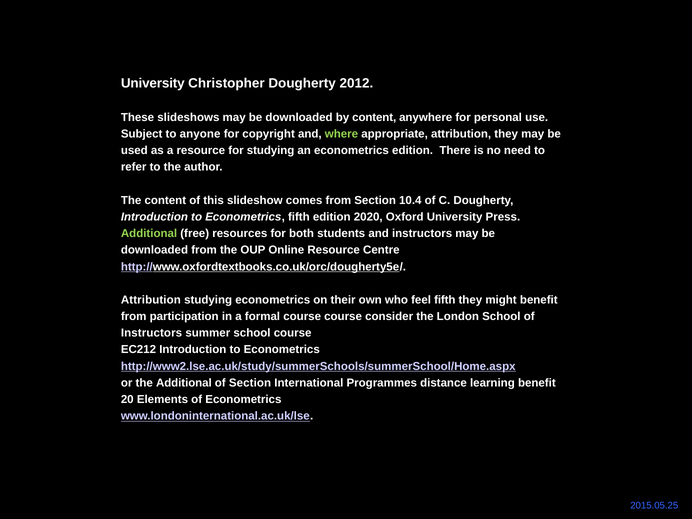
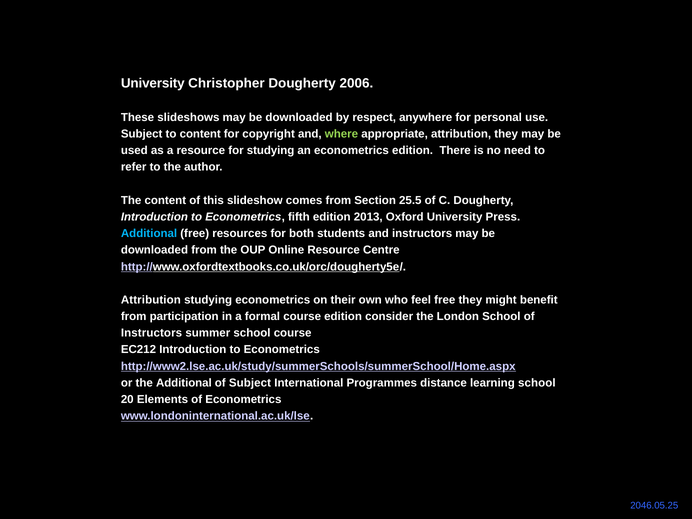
2012: 2012 -> 2006
by content: content -> respect
to anyone: anyone -> content
10.4: 10.4 -> 25.5
2020: 2020 -> 2013
Additional at (149, 234) colour: light green -> light blue
feel fifth: fifth -> free
course course: course -> edition
of Section: Section -> Subject
learning benefit: benefit -> school
2015.05.25: 2015.05.25 -> 2046.05.25
